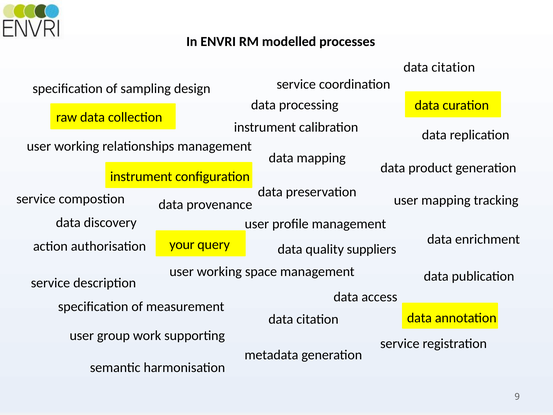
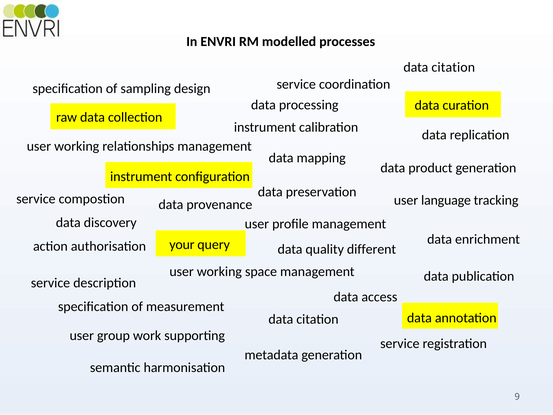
user mapping: mapping -> language
suppliers: suppliers -> different
